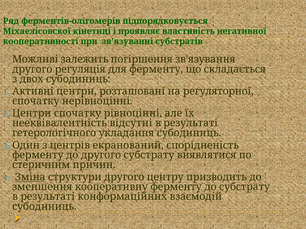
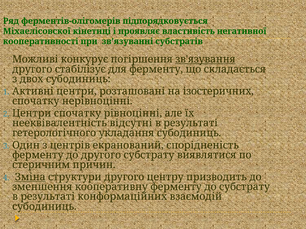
залежить: залежить -> конкурує
зв'язування underline: none -> present
регуляція: регуляція -> стабілізує
регуляторної: регуляторної -> ізостеричних
